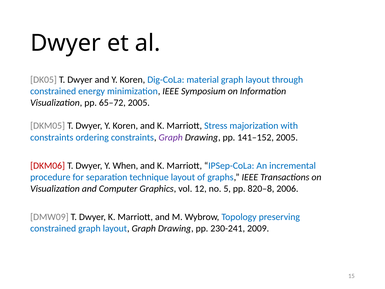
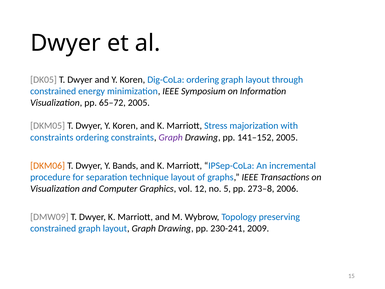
Dig-CoLa material: material -> ordering
DKM06 colour: red -> orange
When: When -> Bands
820–8: 820–8 -> 273–8
